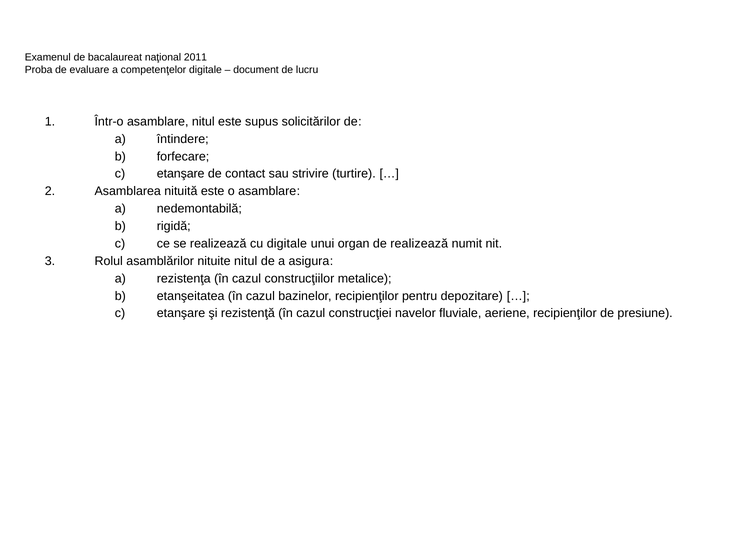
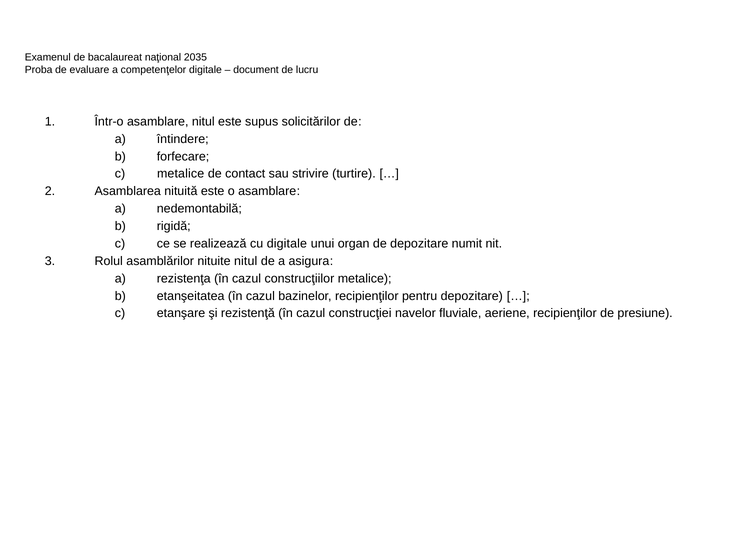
2011: 2011 -> 2035
etanşare at (181, 174): etanşare -> metalice
de realizează: realizează -> depozitare
